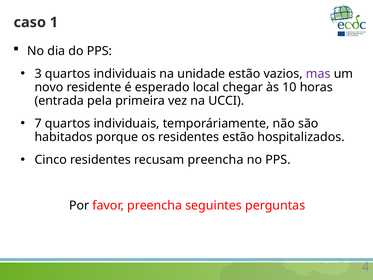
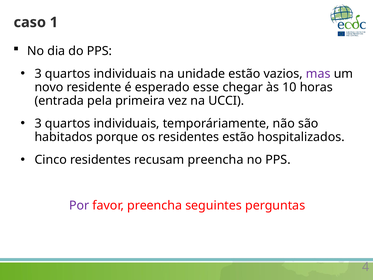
local: local -> esse
7 at (38, 123): 7 -> 3
Por colour: black -> purple
